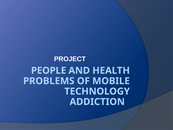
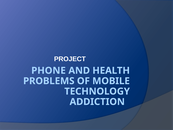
PEOPLE: PEOPLE -> PHONE
